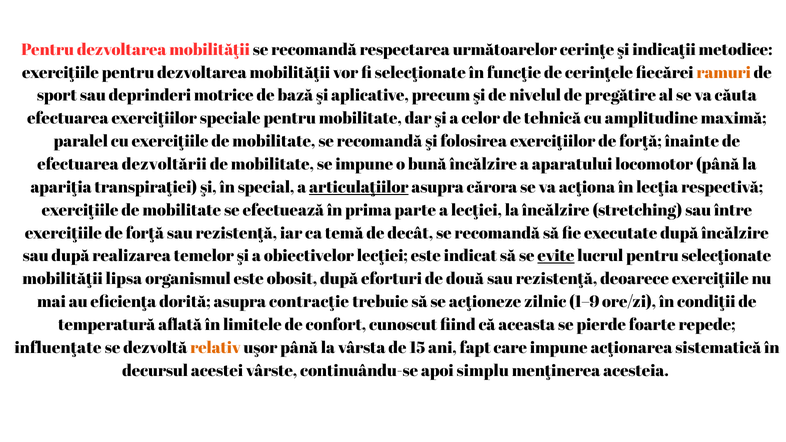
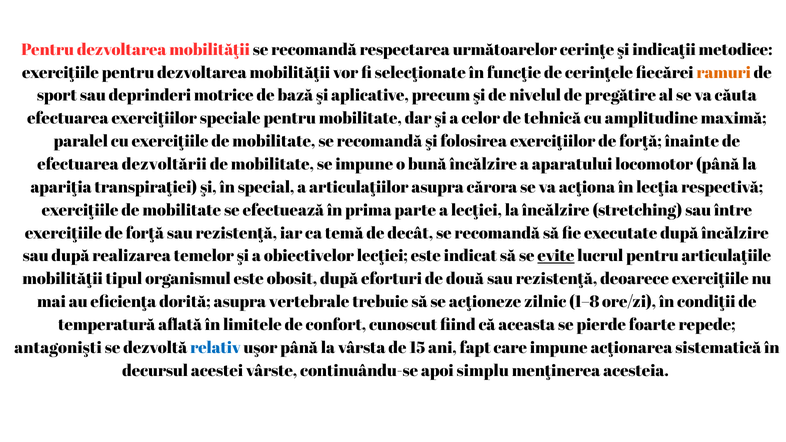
articulaţiilor underline: present -> none
pentru selecţionate: selecţionate -> articulaţiile
lipsa: lipsa -> tipul
contracţie: contracţie -> vertebrale
1–9: 1–9 -> 1–8
influenţate: influenţate -> antagonişti
relativ colour: orange -> blue
